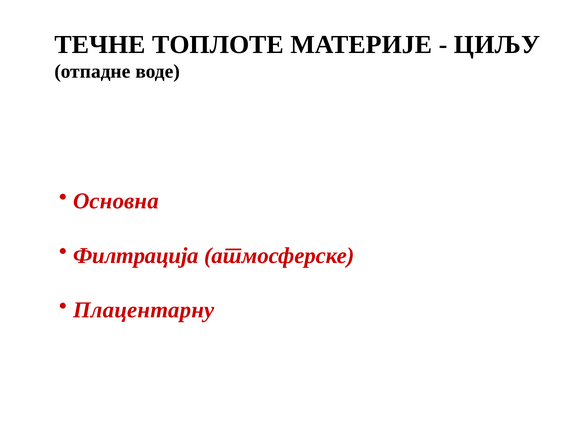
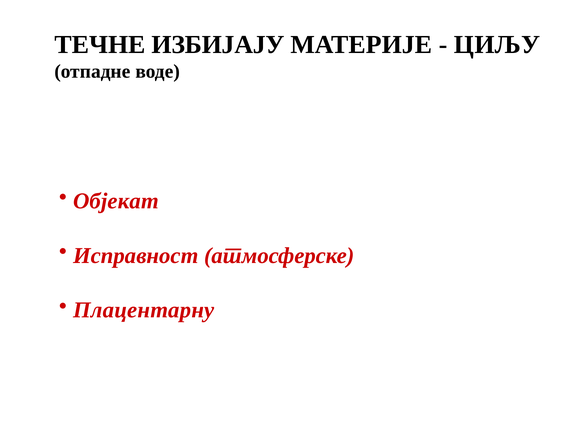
ТОПЛОТЕ: ТОПЛОТЕ -> ИЗБИЈАЈУ
Основна: Основна -> Објекат
Филтрација: Филтрација -> Исправност
